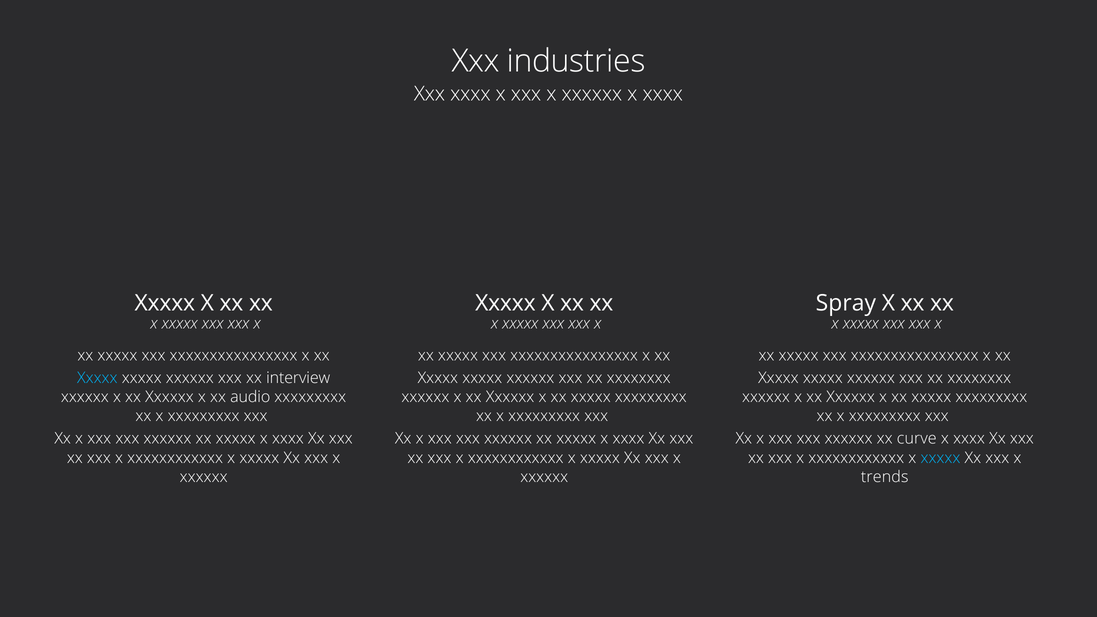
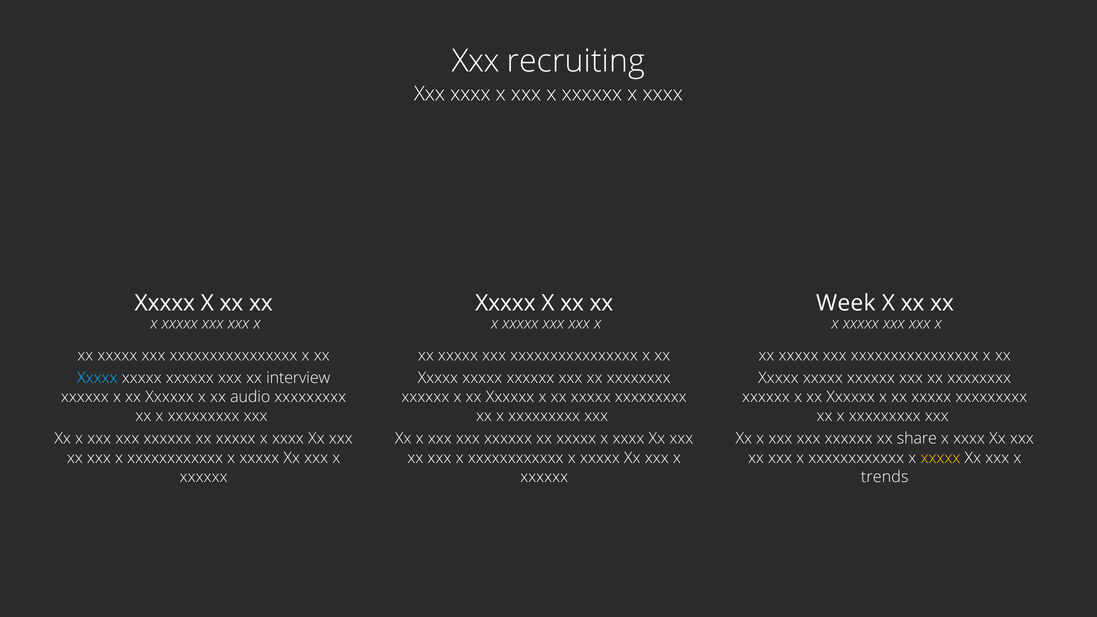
industries: industries -> recruiting
Spray: Spray -> Week
curve: curve -> share
xxxxx at (940, 458) colour: light blue -> yellow
